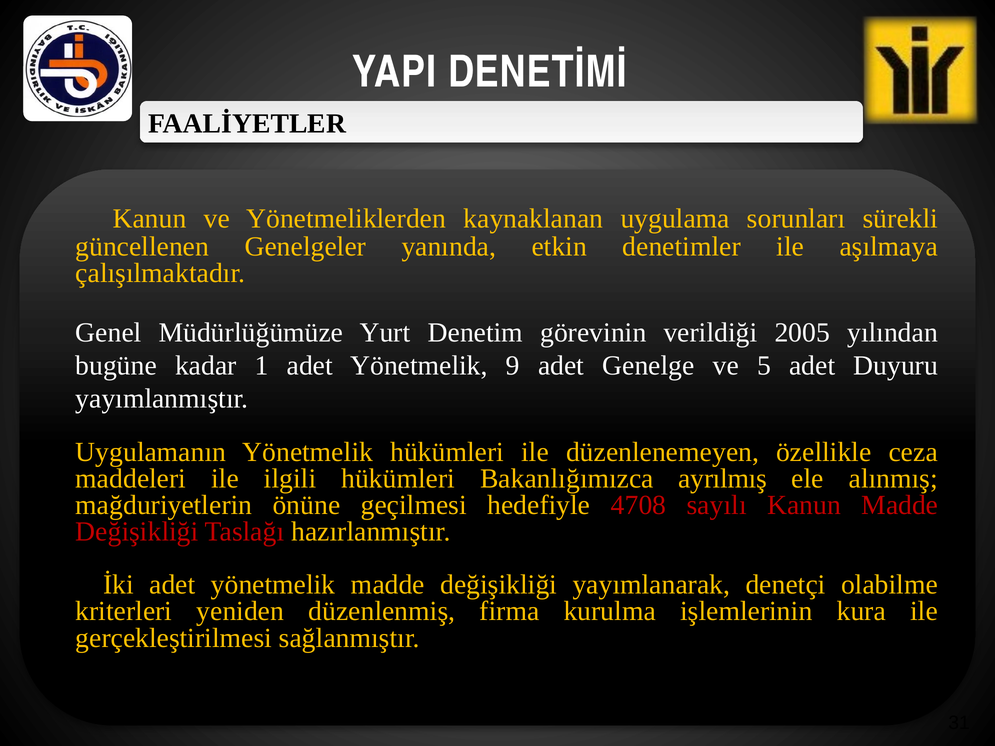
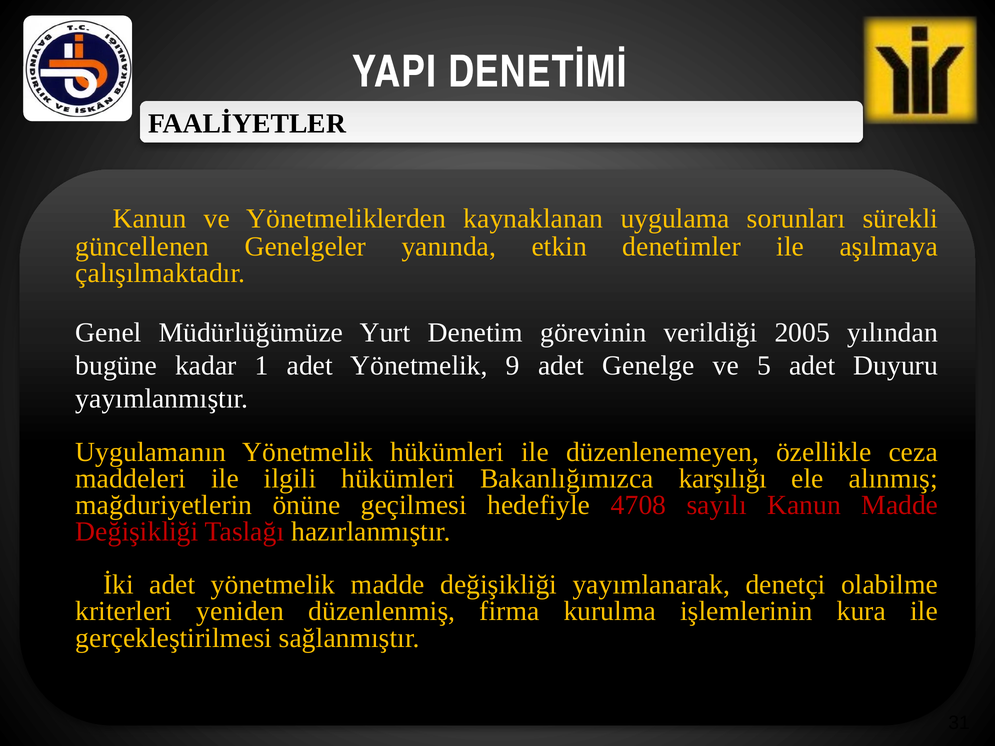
ayrılmış: ayrılmış -> karşılığı
